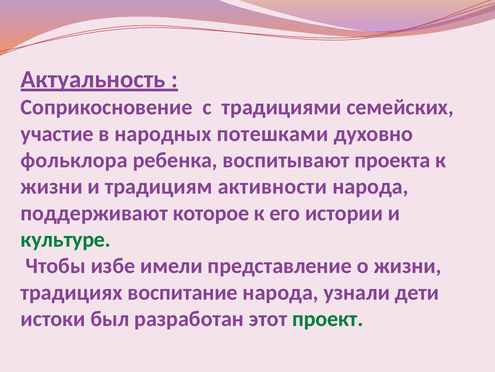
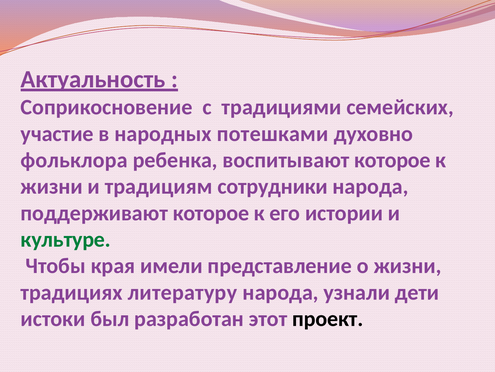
воспитывают проекта: проекта -> которое
активности: активности -> сотрудники
избе: избе -> края
воспитание: воспитание -> литературу
проект colour: green -> black
